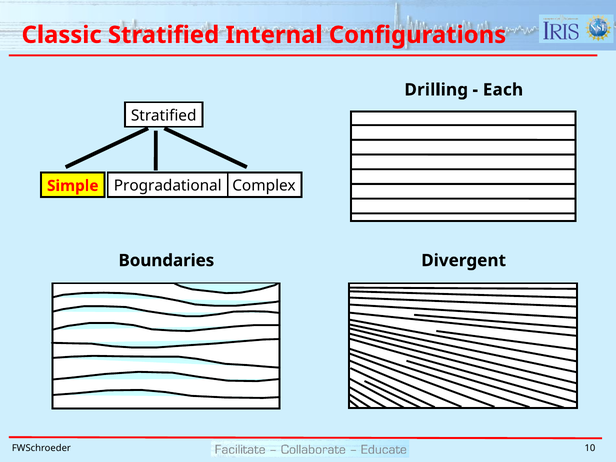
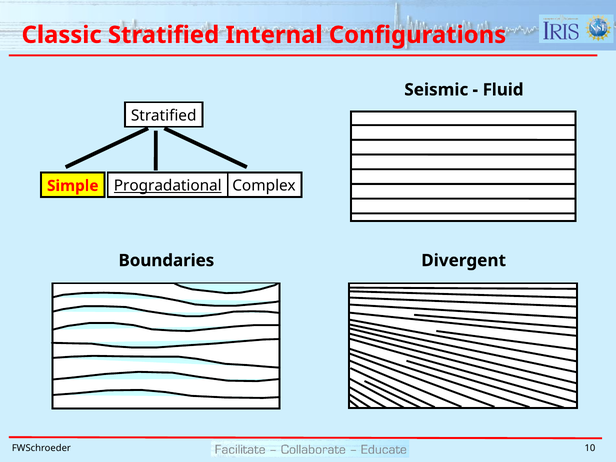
Drilling: Drilling -> Seismic
Each: Each -> Fluid
Progradational underline: none -> present
